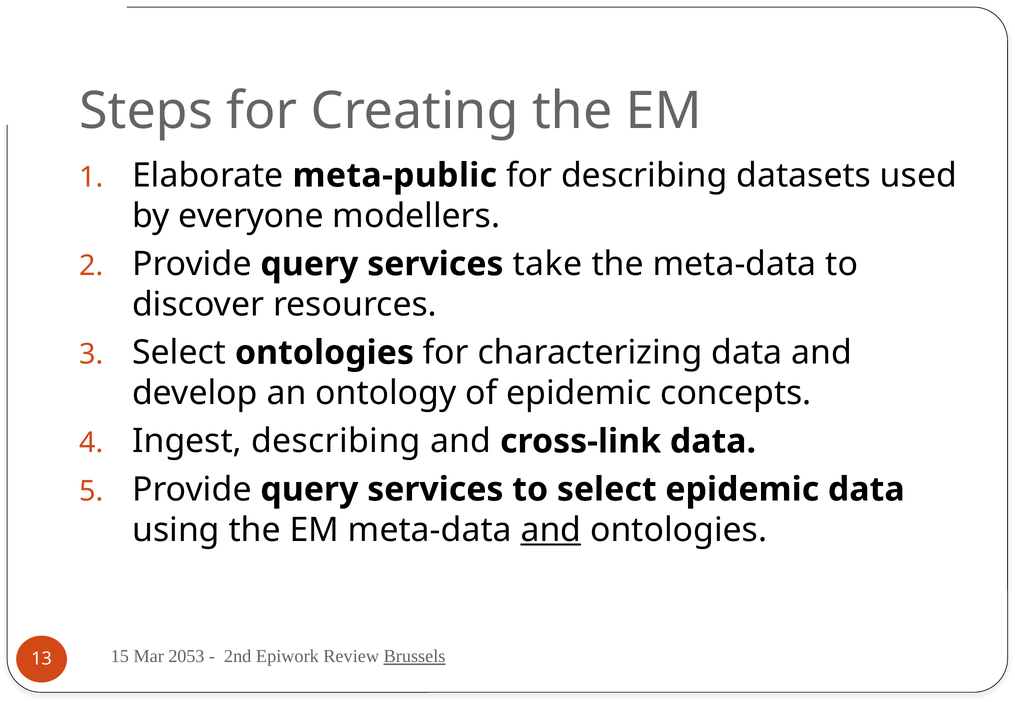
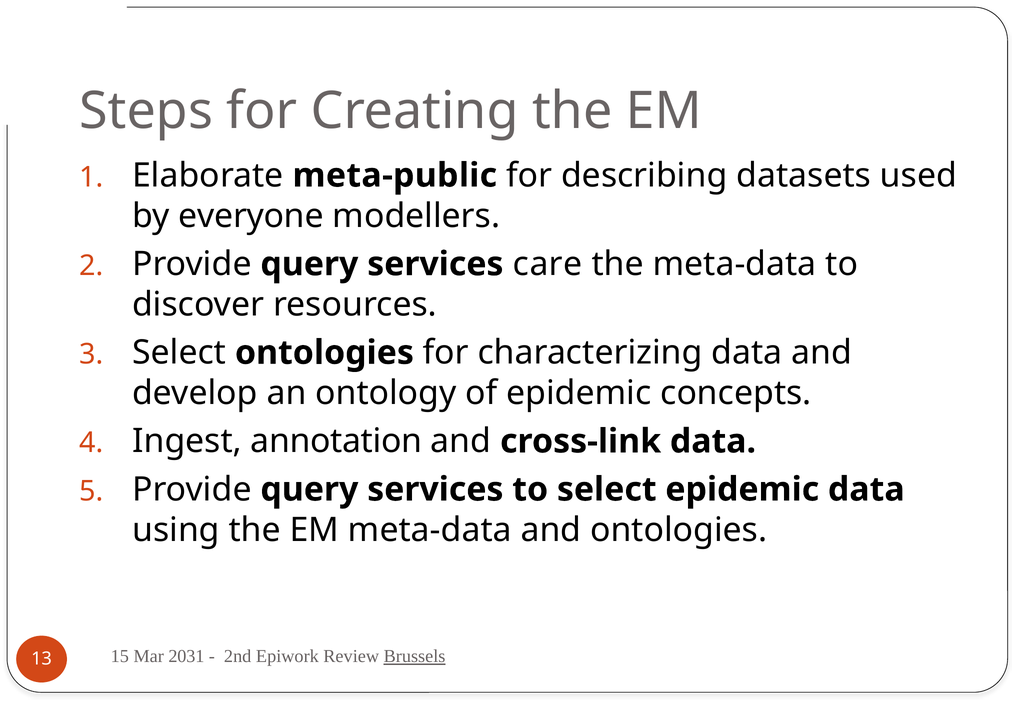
take: take -> care
Ingest describing: describing -> annotation
and at (551, 530) underline: present -> none
2053: 2053 -> 2031
